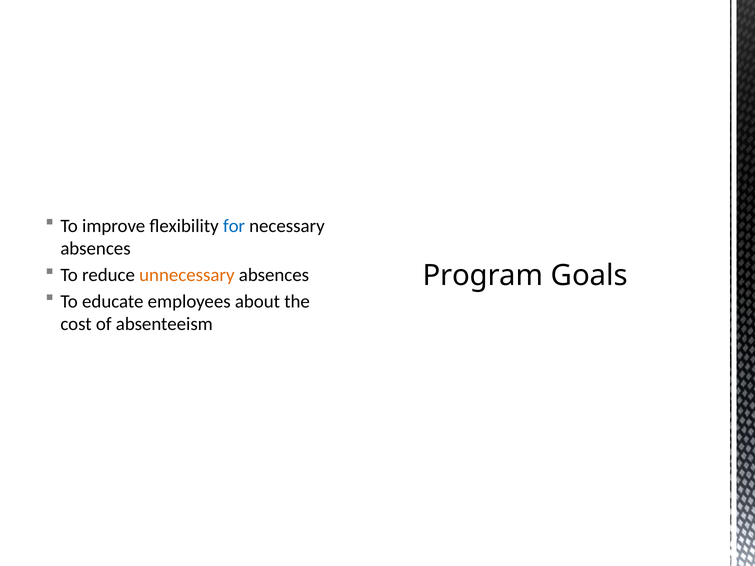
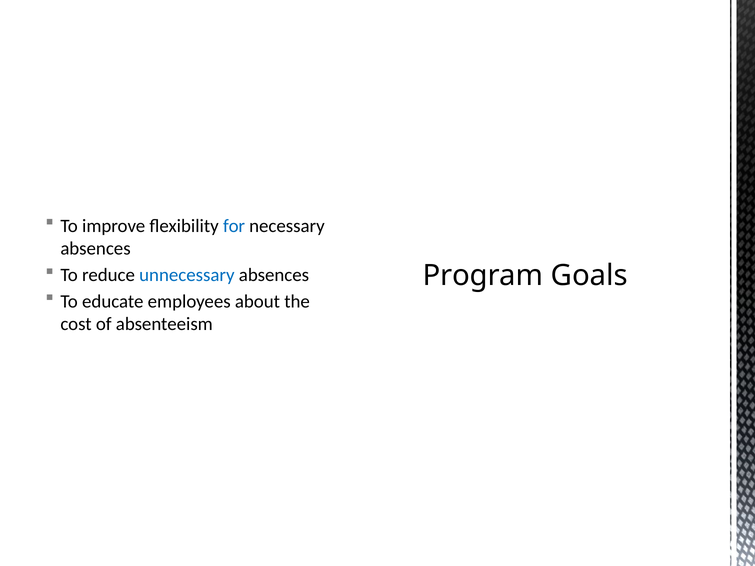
unnecessary colour: orange -> blue
